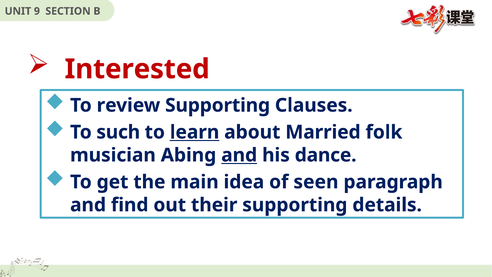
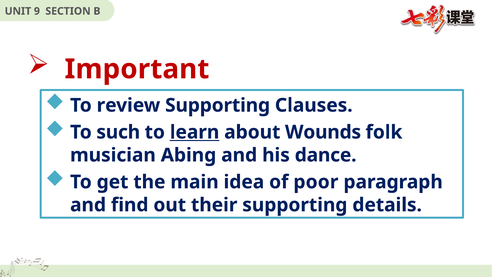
Interested: Interested -> Important
Married: Married -> Wounds
and at (239, 155) underline: present -> none
seen: seen -> poor
